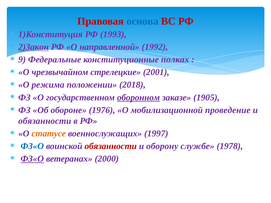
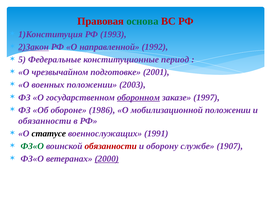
основа colour: blue -> green
9: 9 -> 5
полках: полках -> период
стрелецкие: стрелецкие -> подготовке
режима: режима -> военных
2018: 2018 -> 2003
1905: 1905 -> 1997
1976: 1976 -> 1986
мобилизационной проведение: проведение -> положении
статусе colour: orange -> black
1997: 1997 -> 1991
ФЗ«О at (32, 146) colour: blue -> green
1978: 1978 -> 1907
ФЗ«О at (32, 159) underline: present -> none
2000 underline: none -> present
